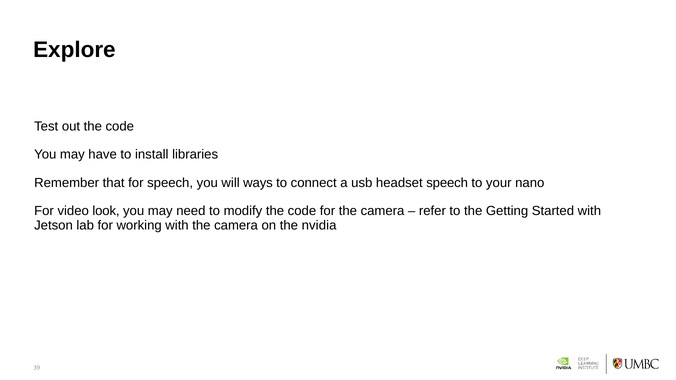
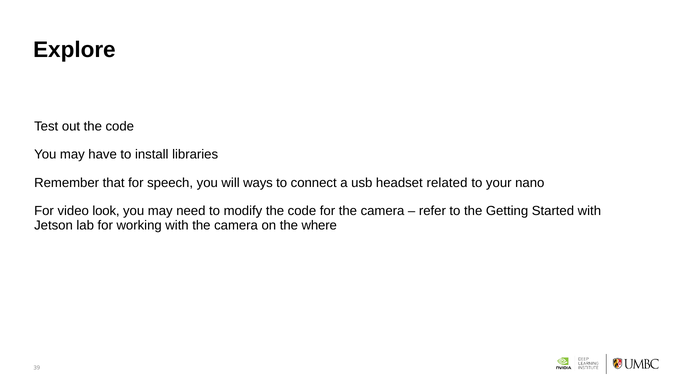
headset speech: speech -> related
nvidia: nvidia -> where
